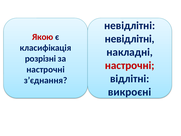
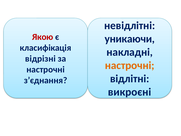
невідлітні at (130, 39): невідлітні -> уникаючи
розрізні: розрізні -> відрізні
настрочні at (130, 65) colour: red -> orange
